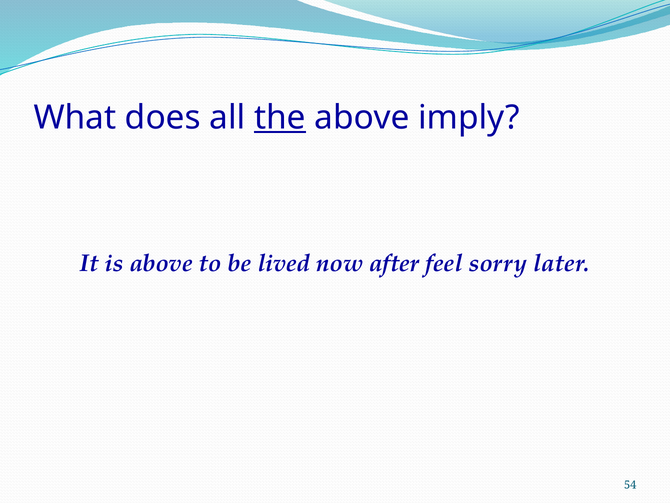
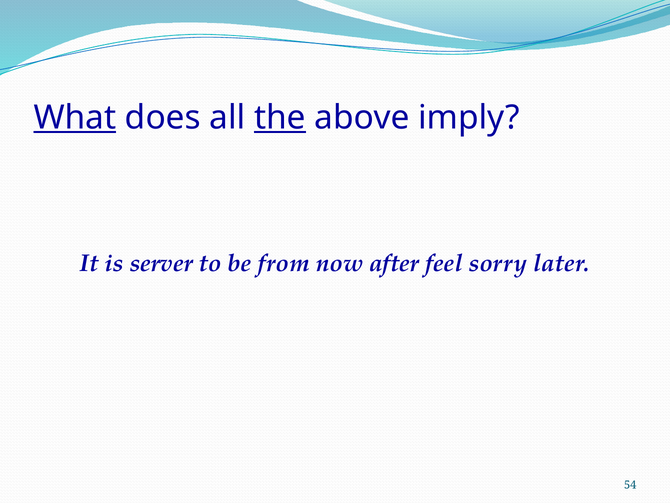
What underline: none -> present
is above: above -> server
lived: lived -> from
